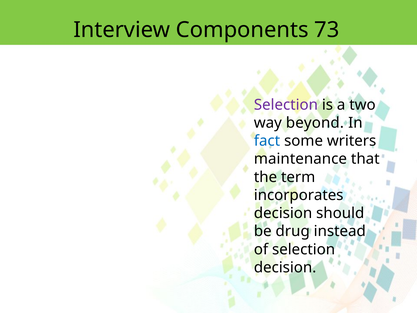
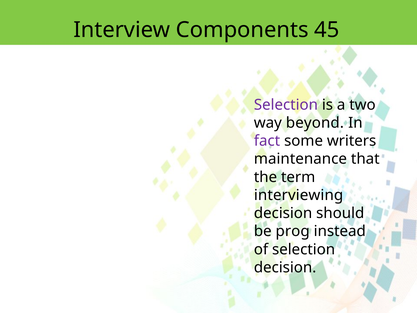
73: 73 -> 45
fact colour: blue -> purple
incorporates: incorporates -> interviewing
drug: drug -> prog
